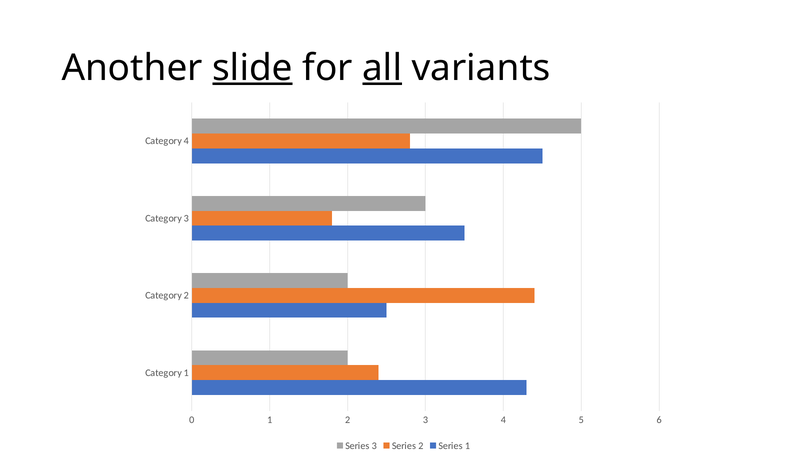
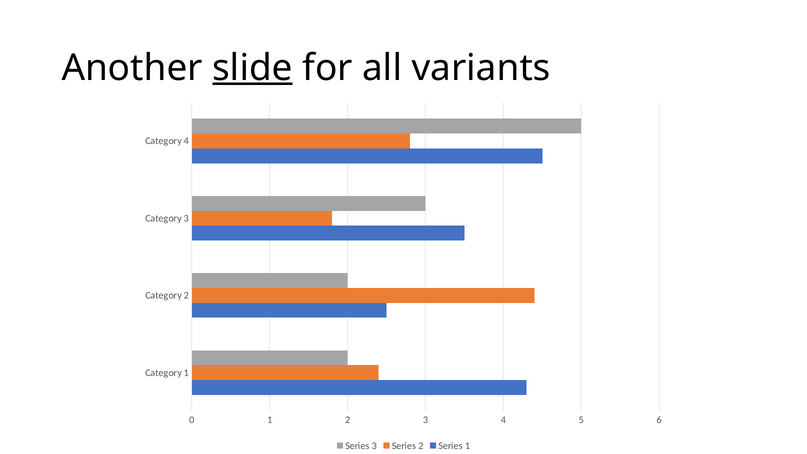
all underline: present -> none
